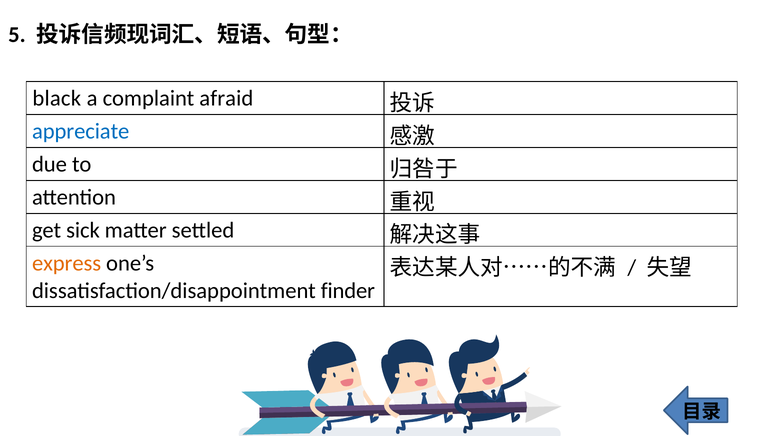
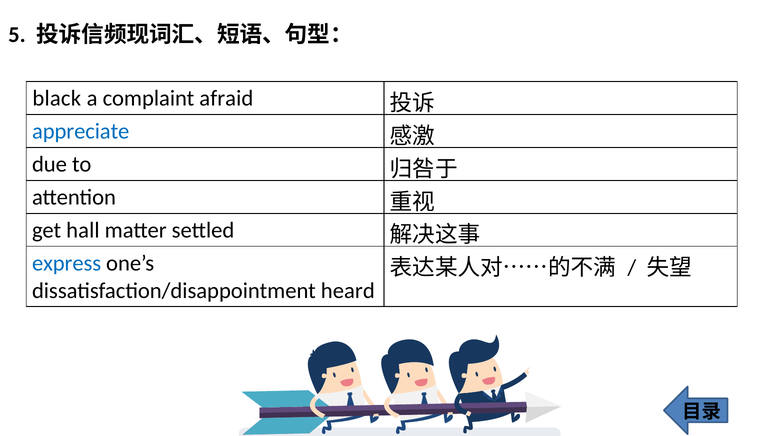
sick: sick -> hall
express colour: orange -> blue
finder: finder -> heard
